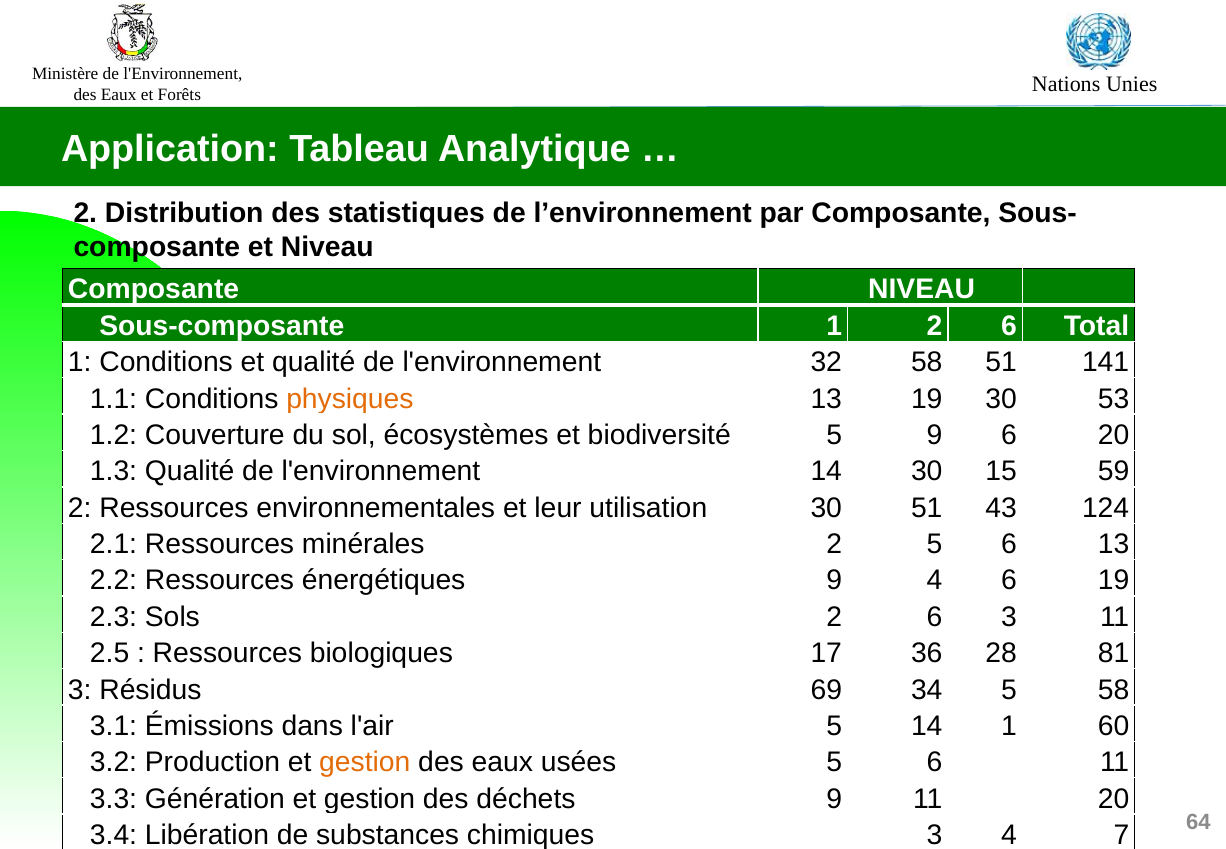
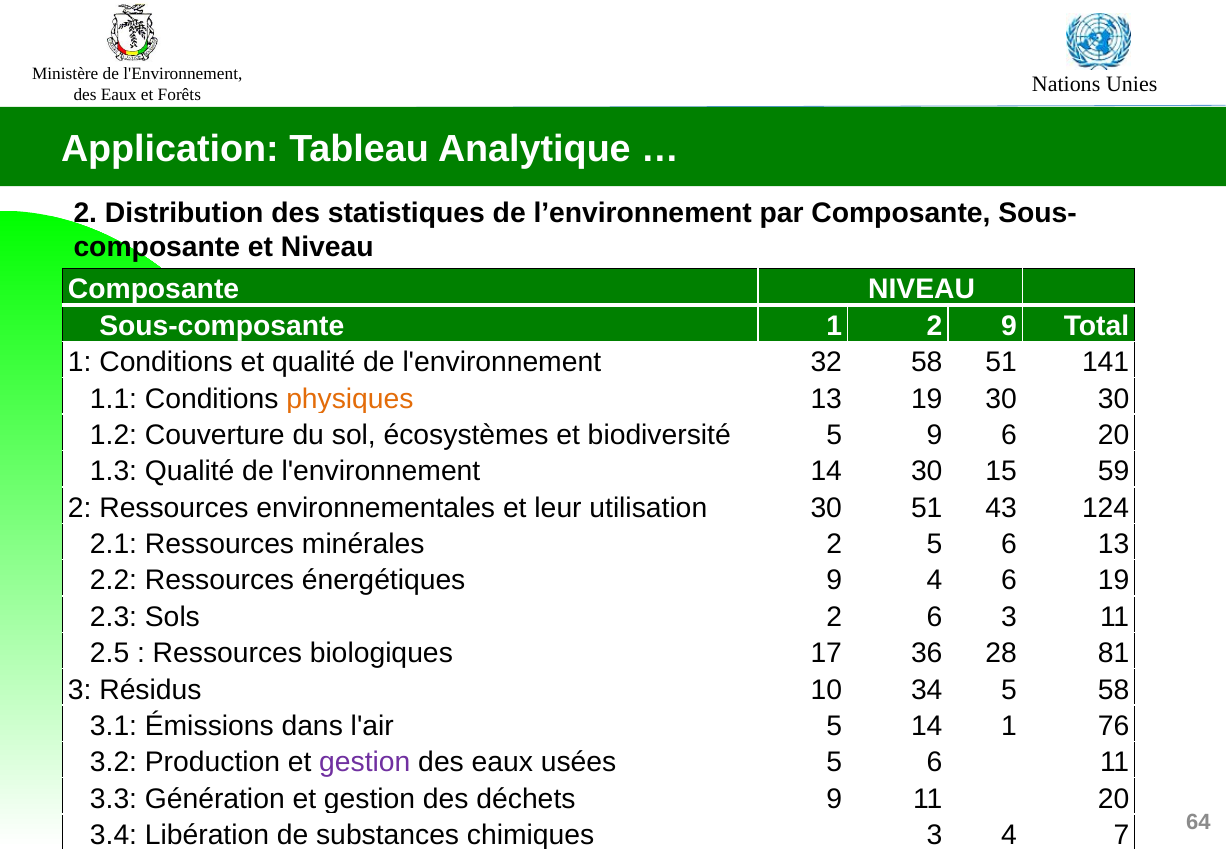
1 2 6: 6 -> 9
30 53: 53 -> 30
69: 69 -> 10
60: 60 -> 76
gestion at (365, 762) colour: orange -> purple
